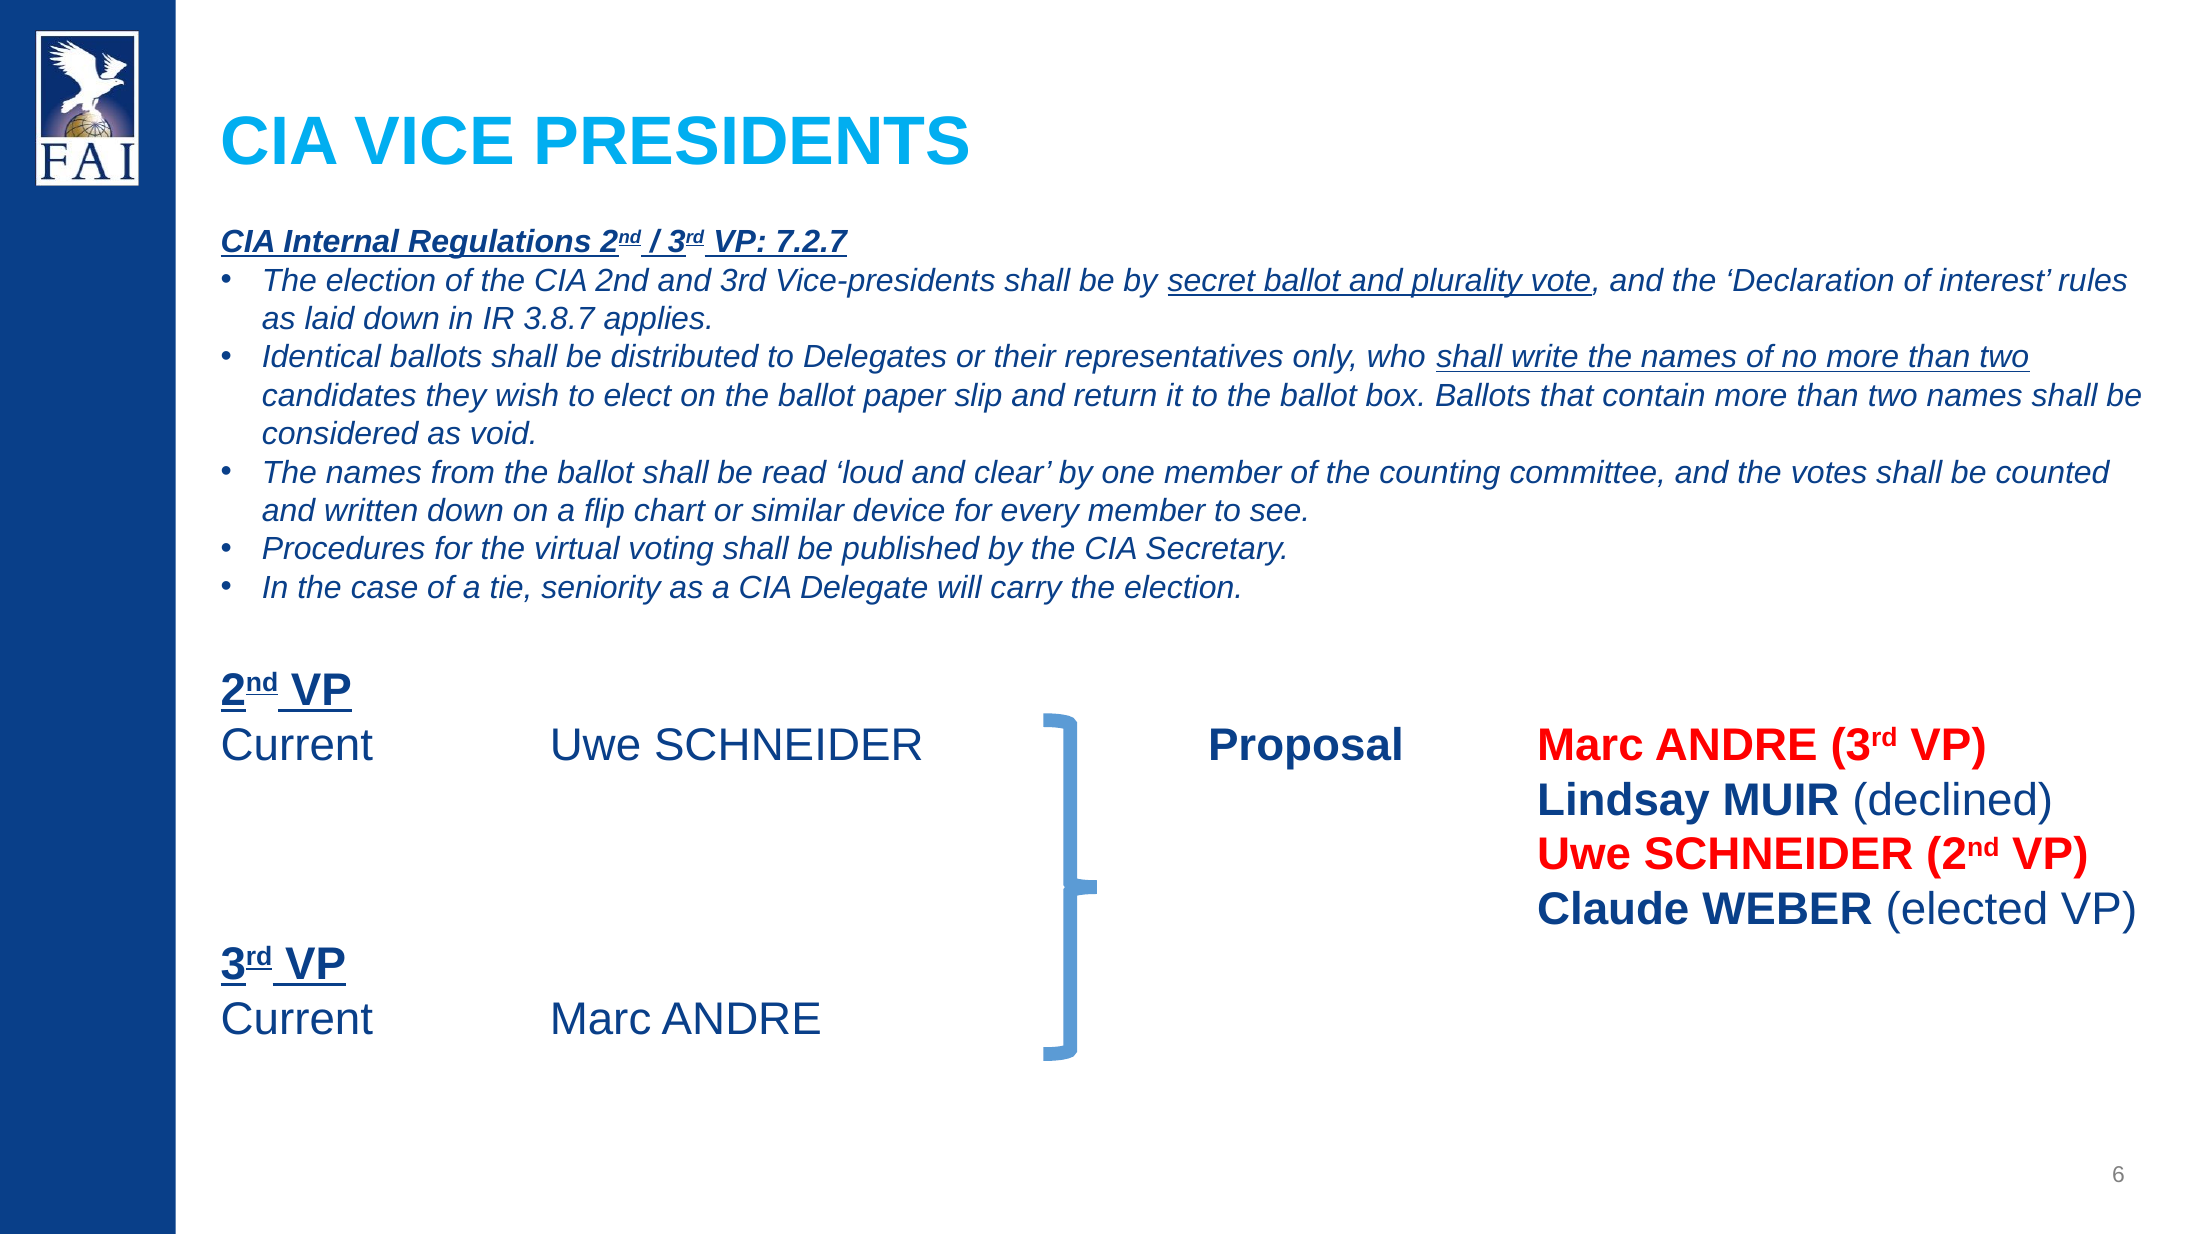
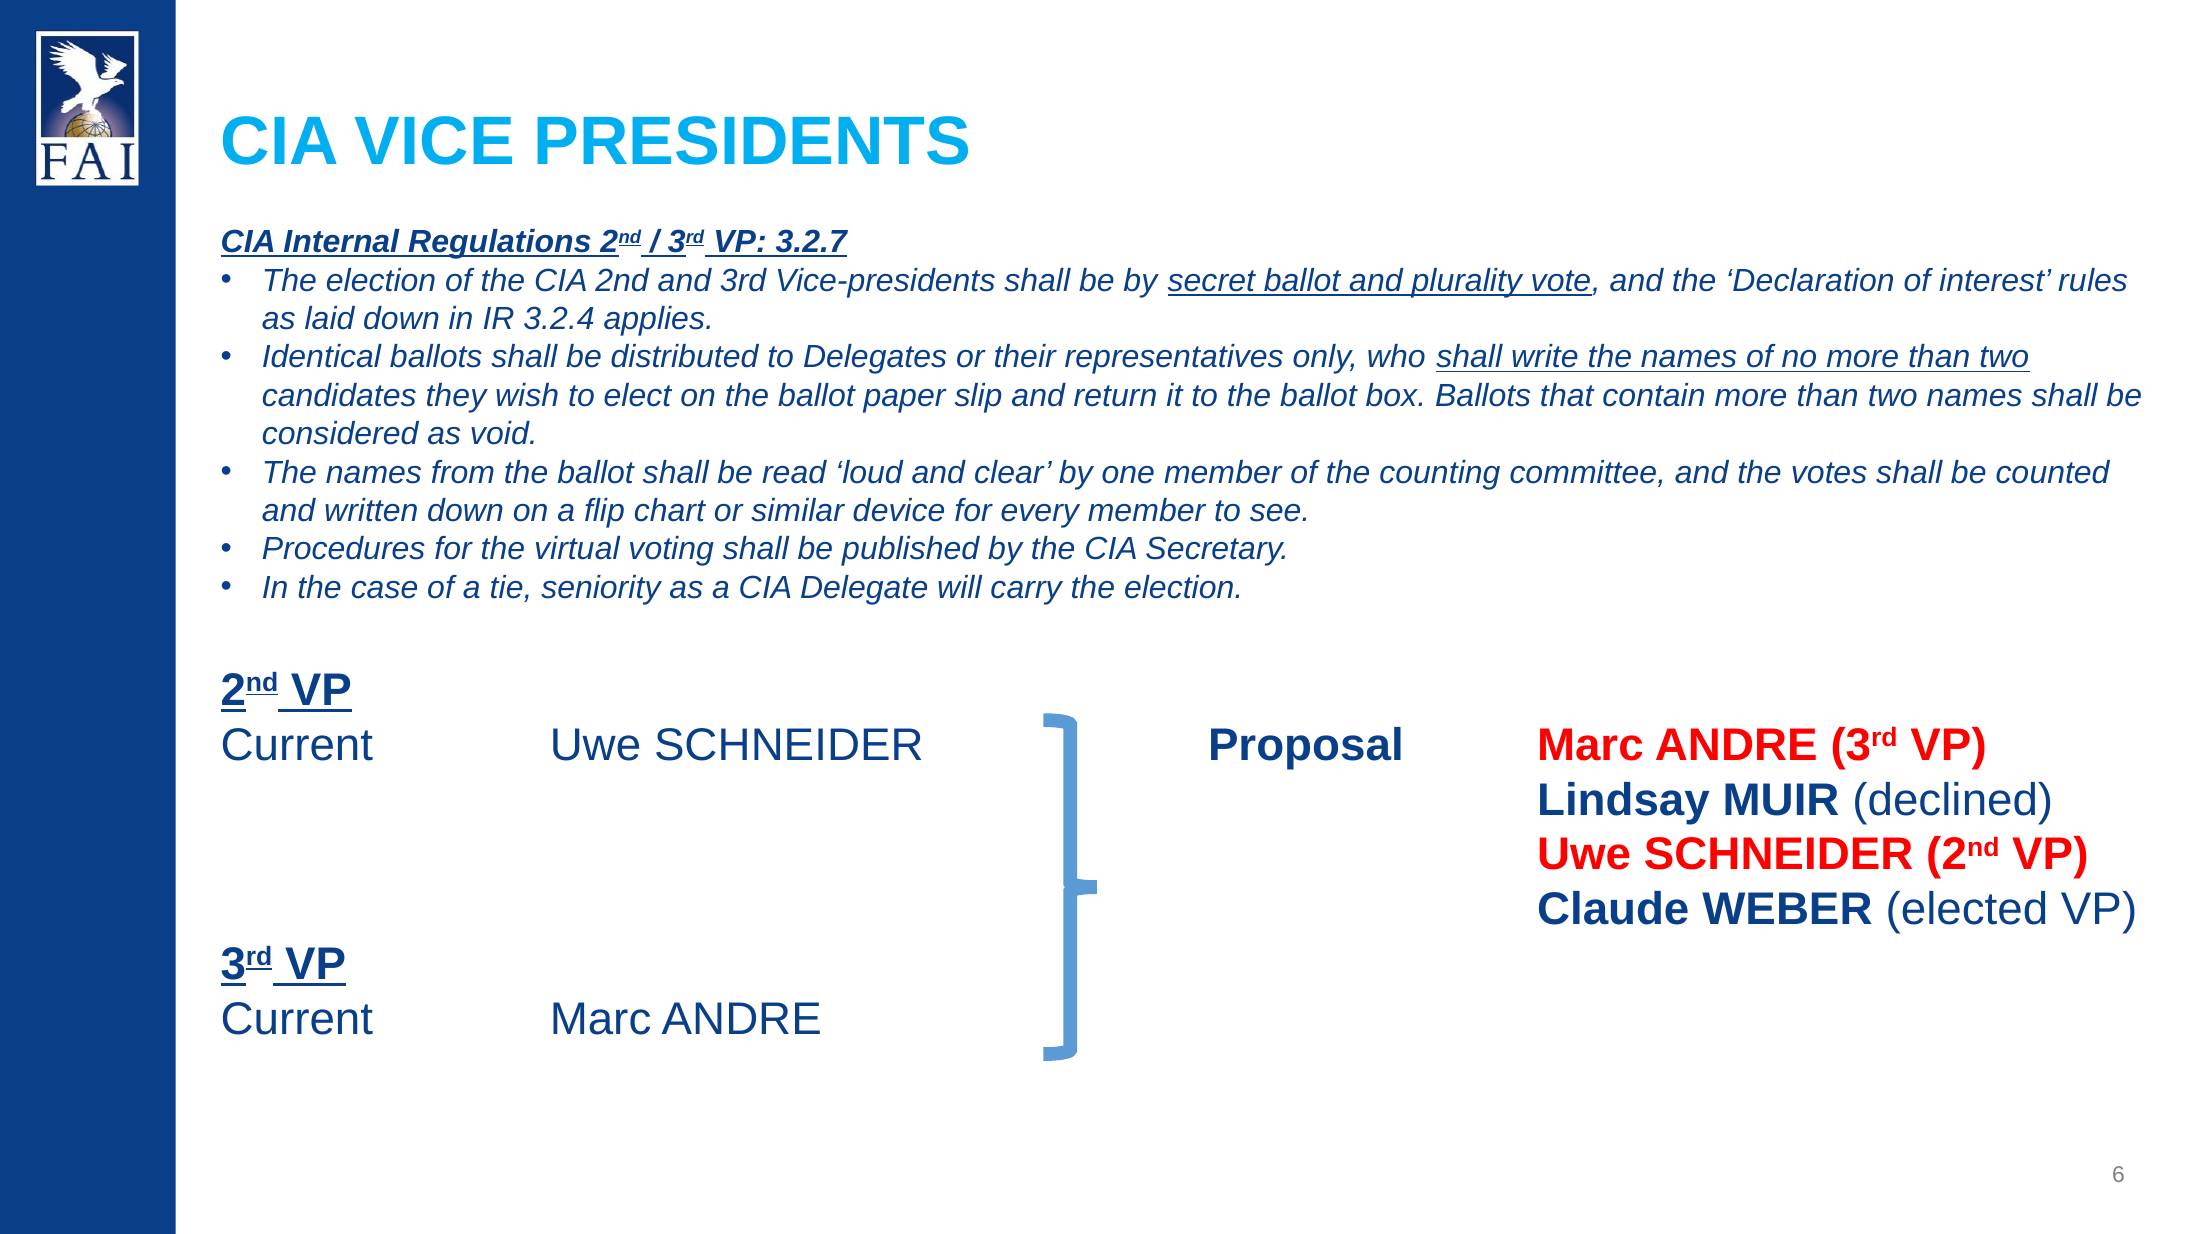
7.2.7: 7.2.7 -> 3.2.7
3.8.7: 3.8.7 -> 3.2.4
